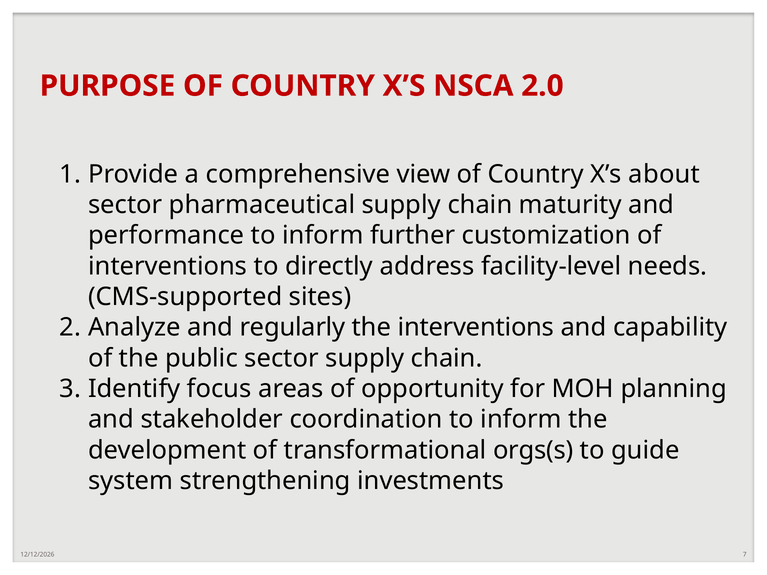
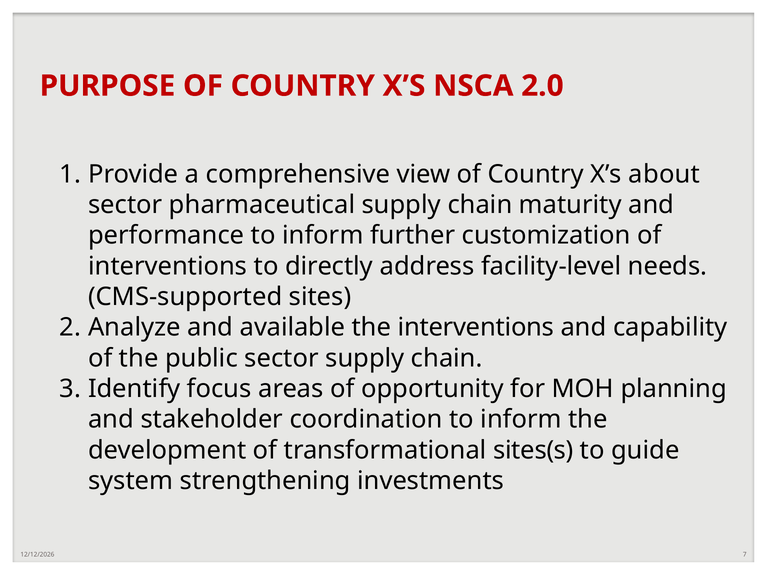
regularly: regularly -> available
orgs(s: orgs(s -> sites(s
